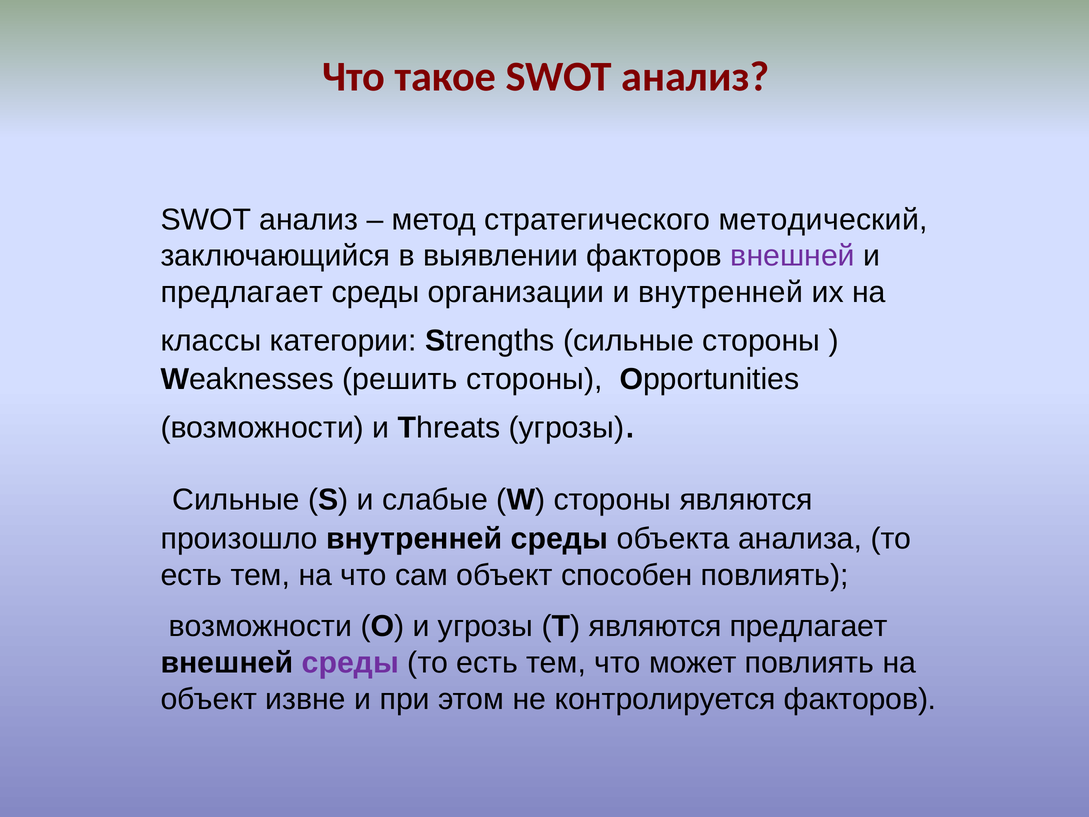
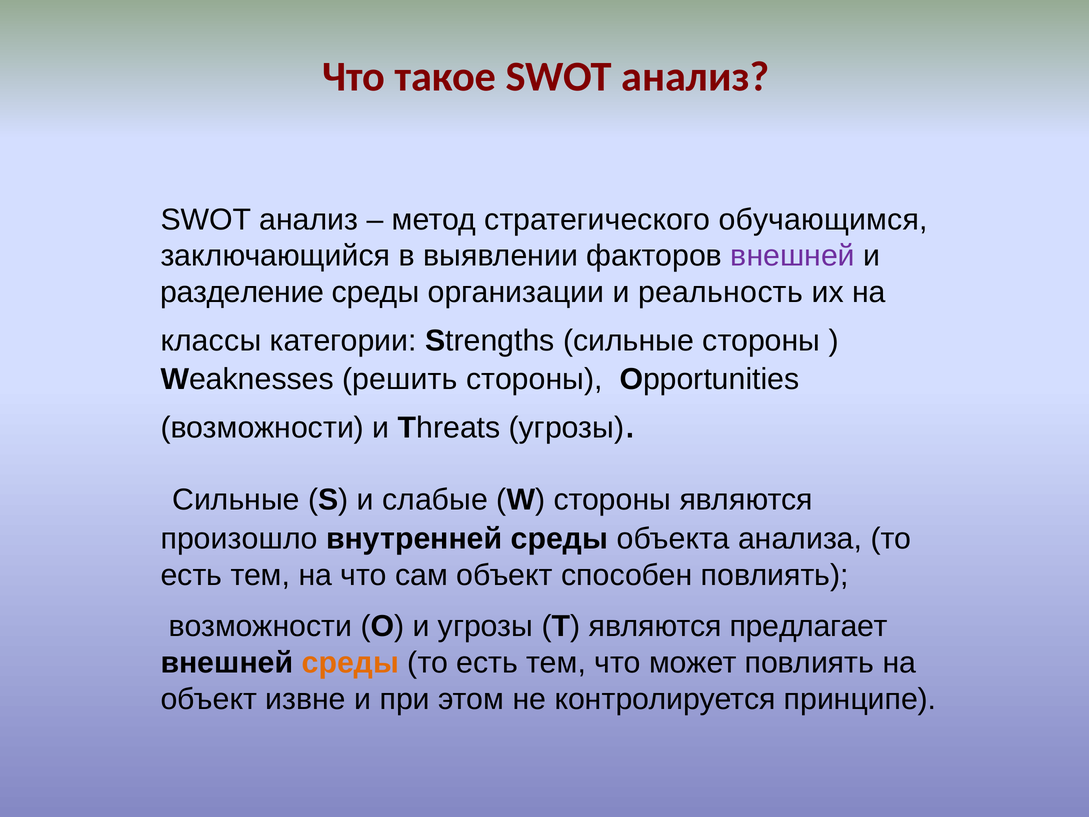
методический: методический -> обучающимся
предлагает at (242, 292): предлагает -> разделение
и внутренней: внутренней -> реальность
среды at (350, 663) colour: purple -> orange
контролируется факторов: факторов -> принципе
